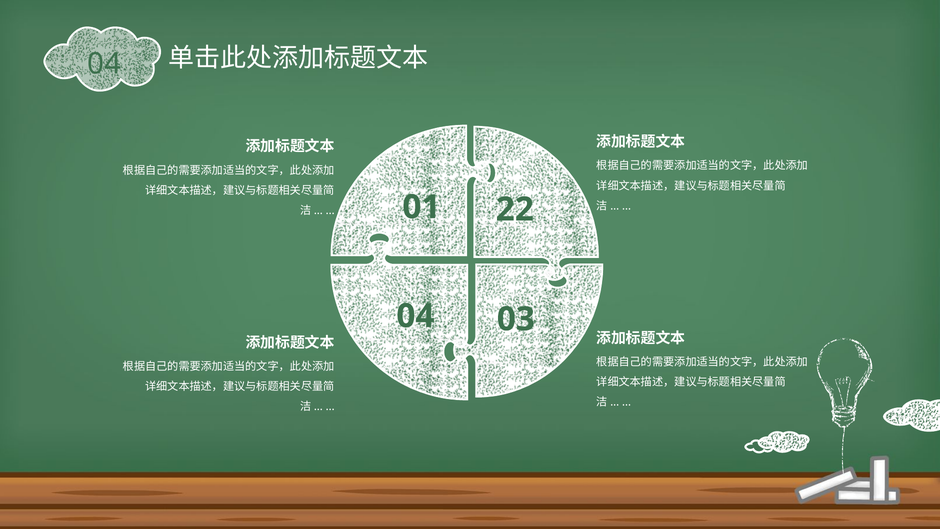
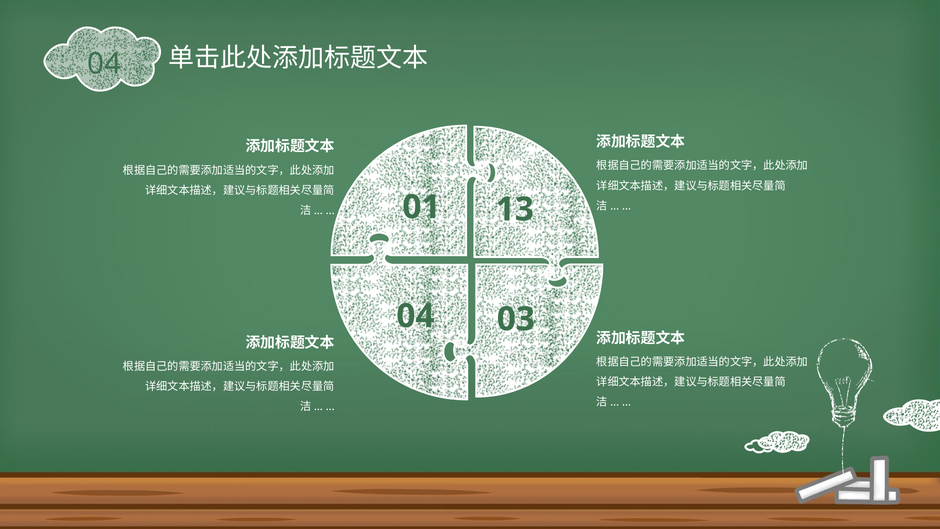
22: 22 -> 13
